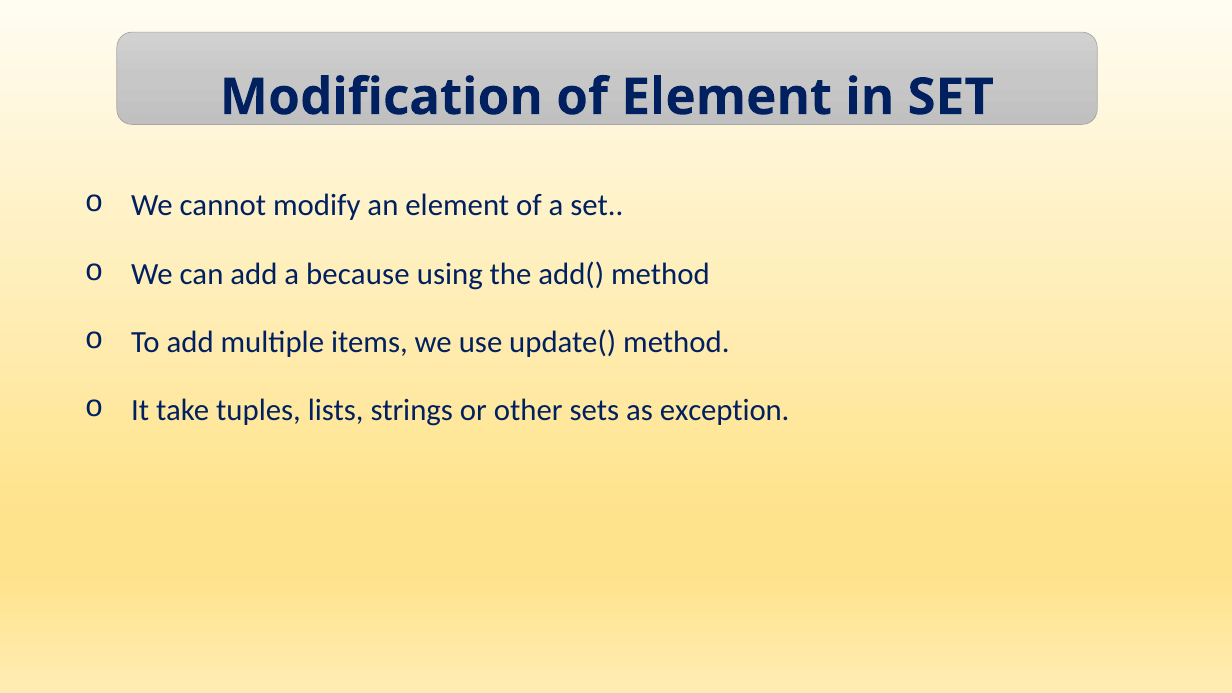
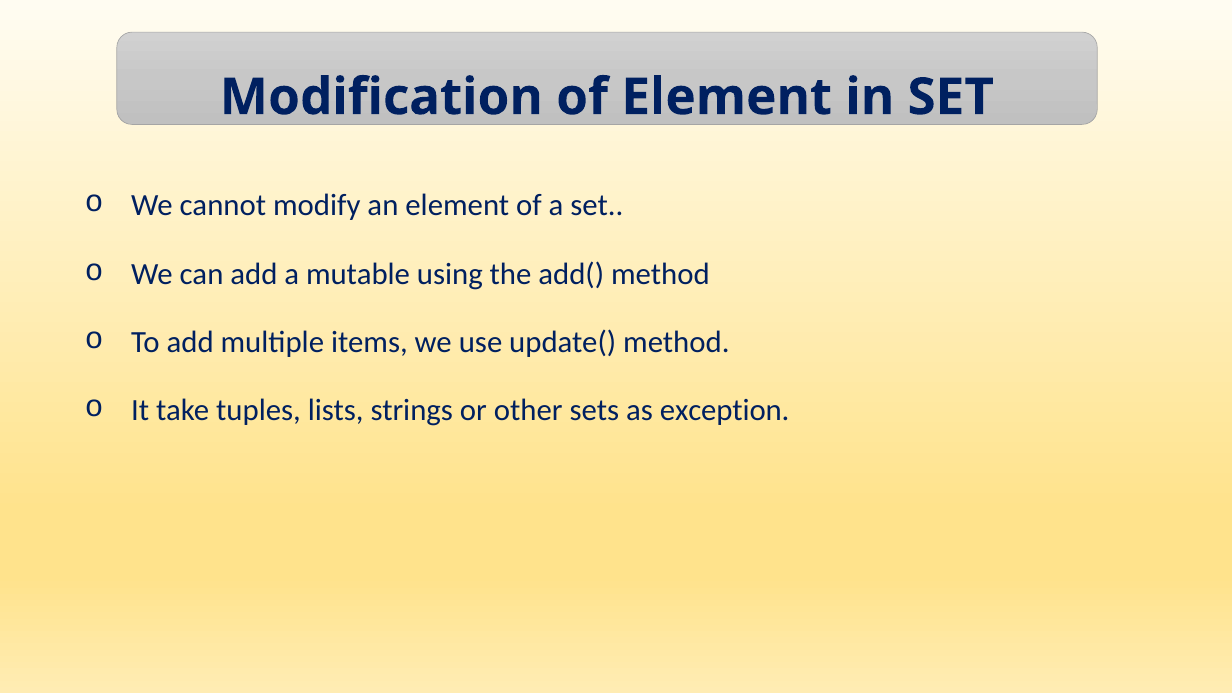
because: because -> mutable
